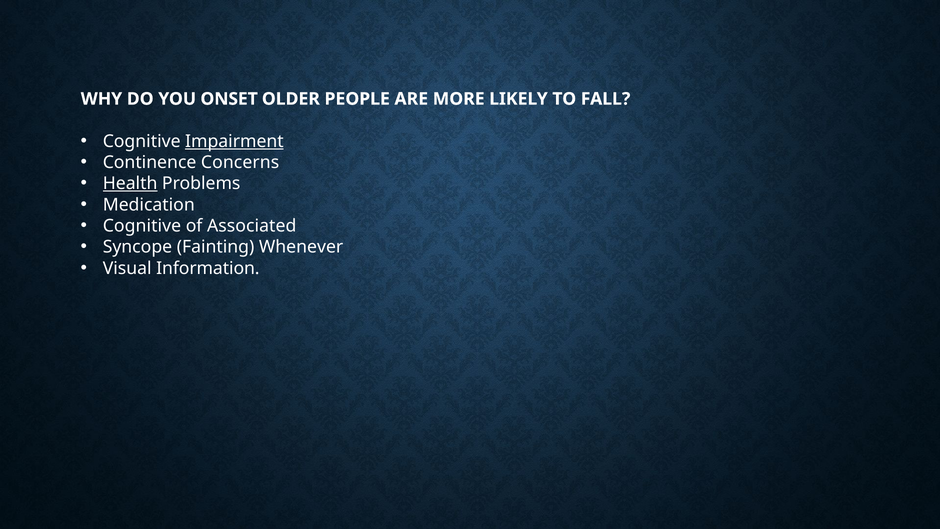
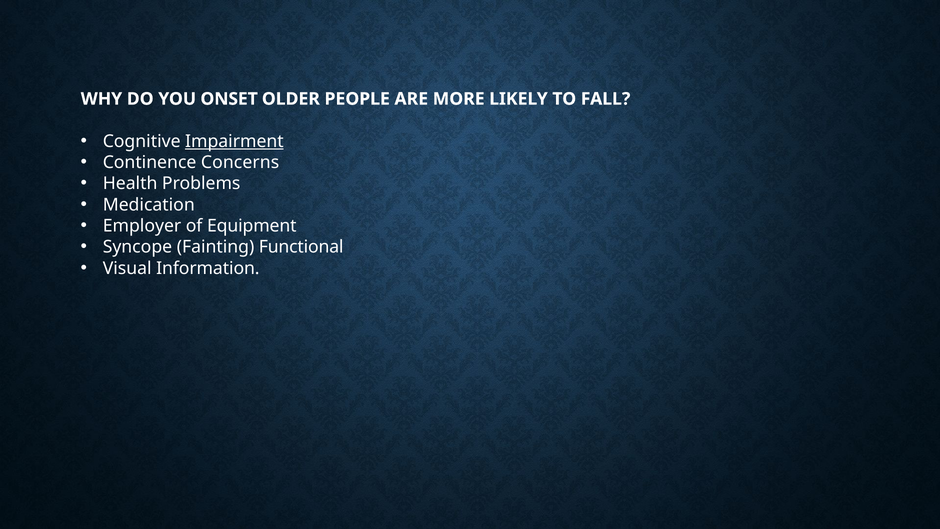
Health underline: present -> none
Cognitive at (142, 226): Cognitive -> Employer
Associated: Associated -> Equipment
Whenever: Whenever -> Functional
